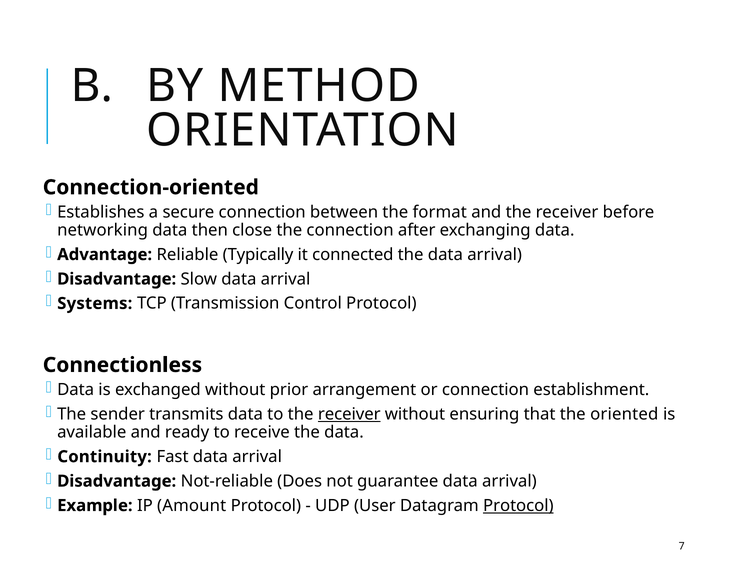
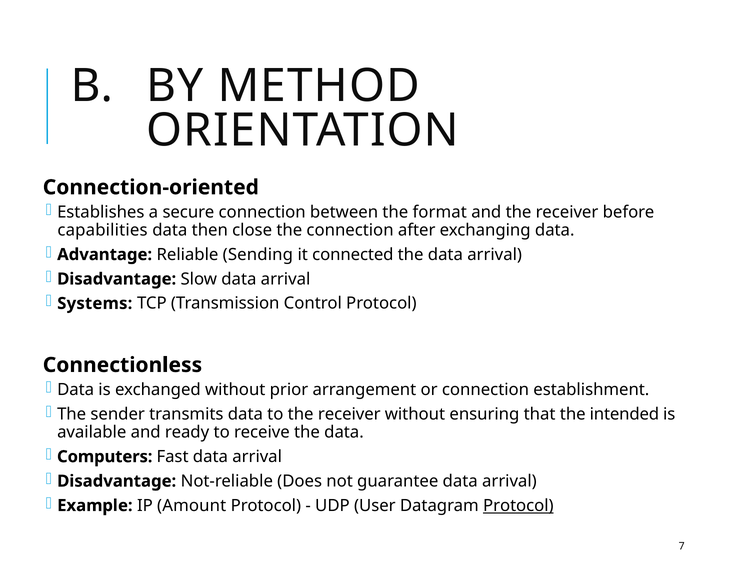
networking: networking -> capabilities
Typically: Typically -> Sending
receiver at (349, 414) underline: present -> none
oriented: oriented -> intended
Continuity: Continuity -> Computers
